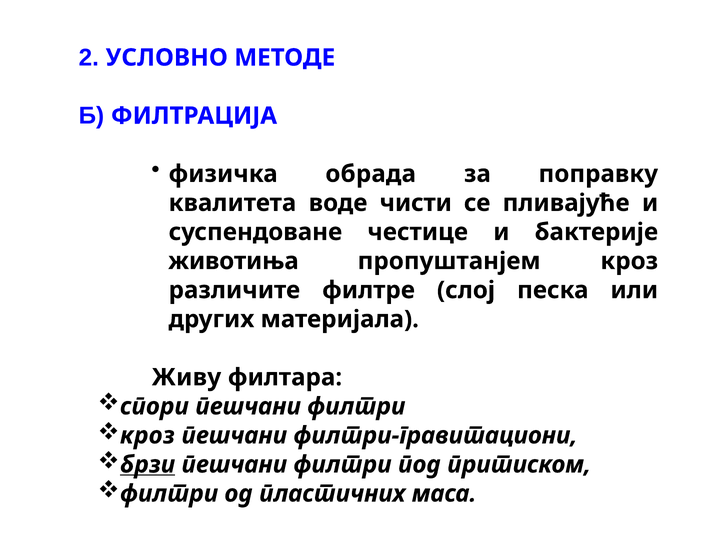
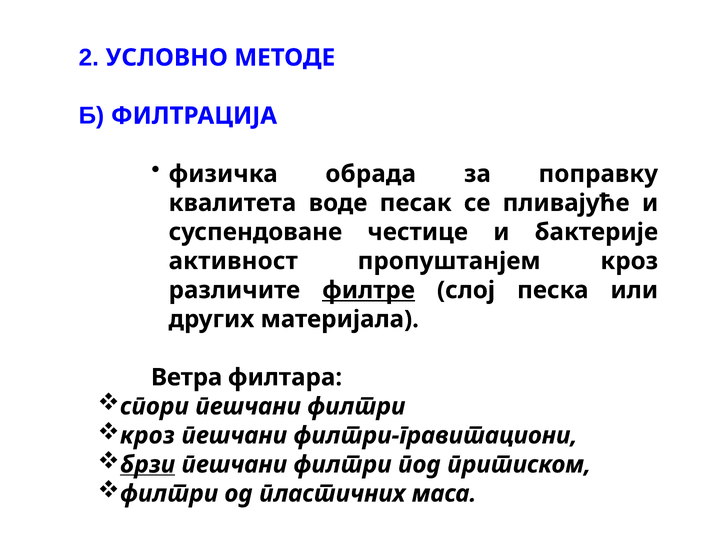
чисти: чисти -> песак
животиња: животиња -> активност
филтре underline: none -> present
Живу: Живу -> Ветра
